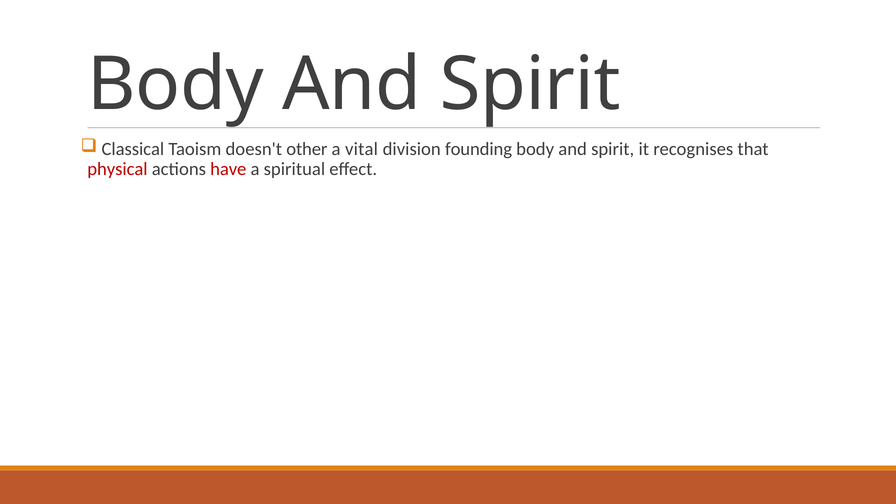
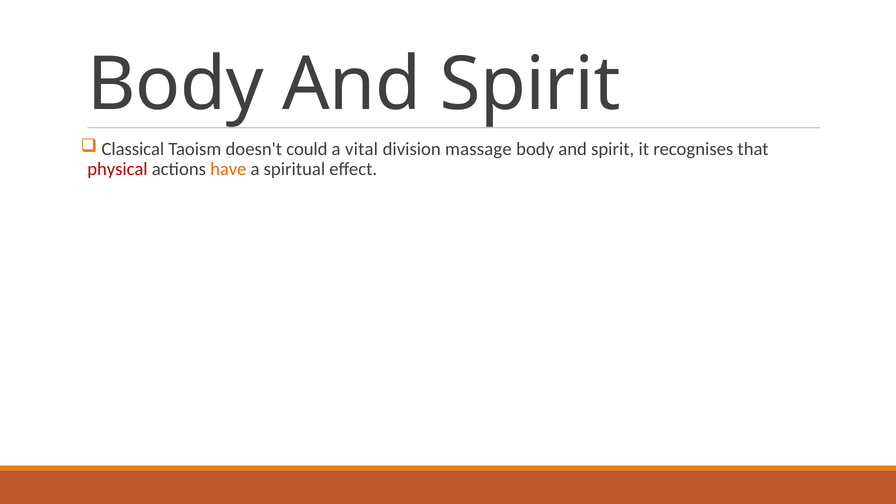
other: other -> could
founding: founding -> massage
have colour: red -> orange
